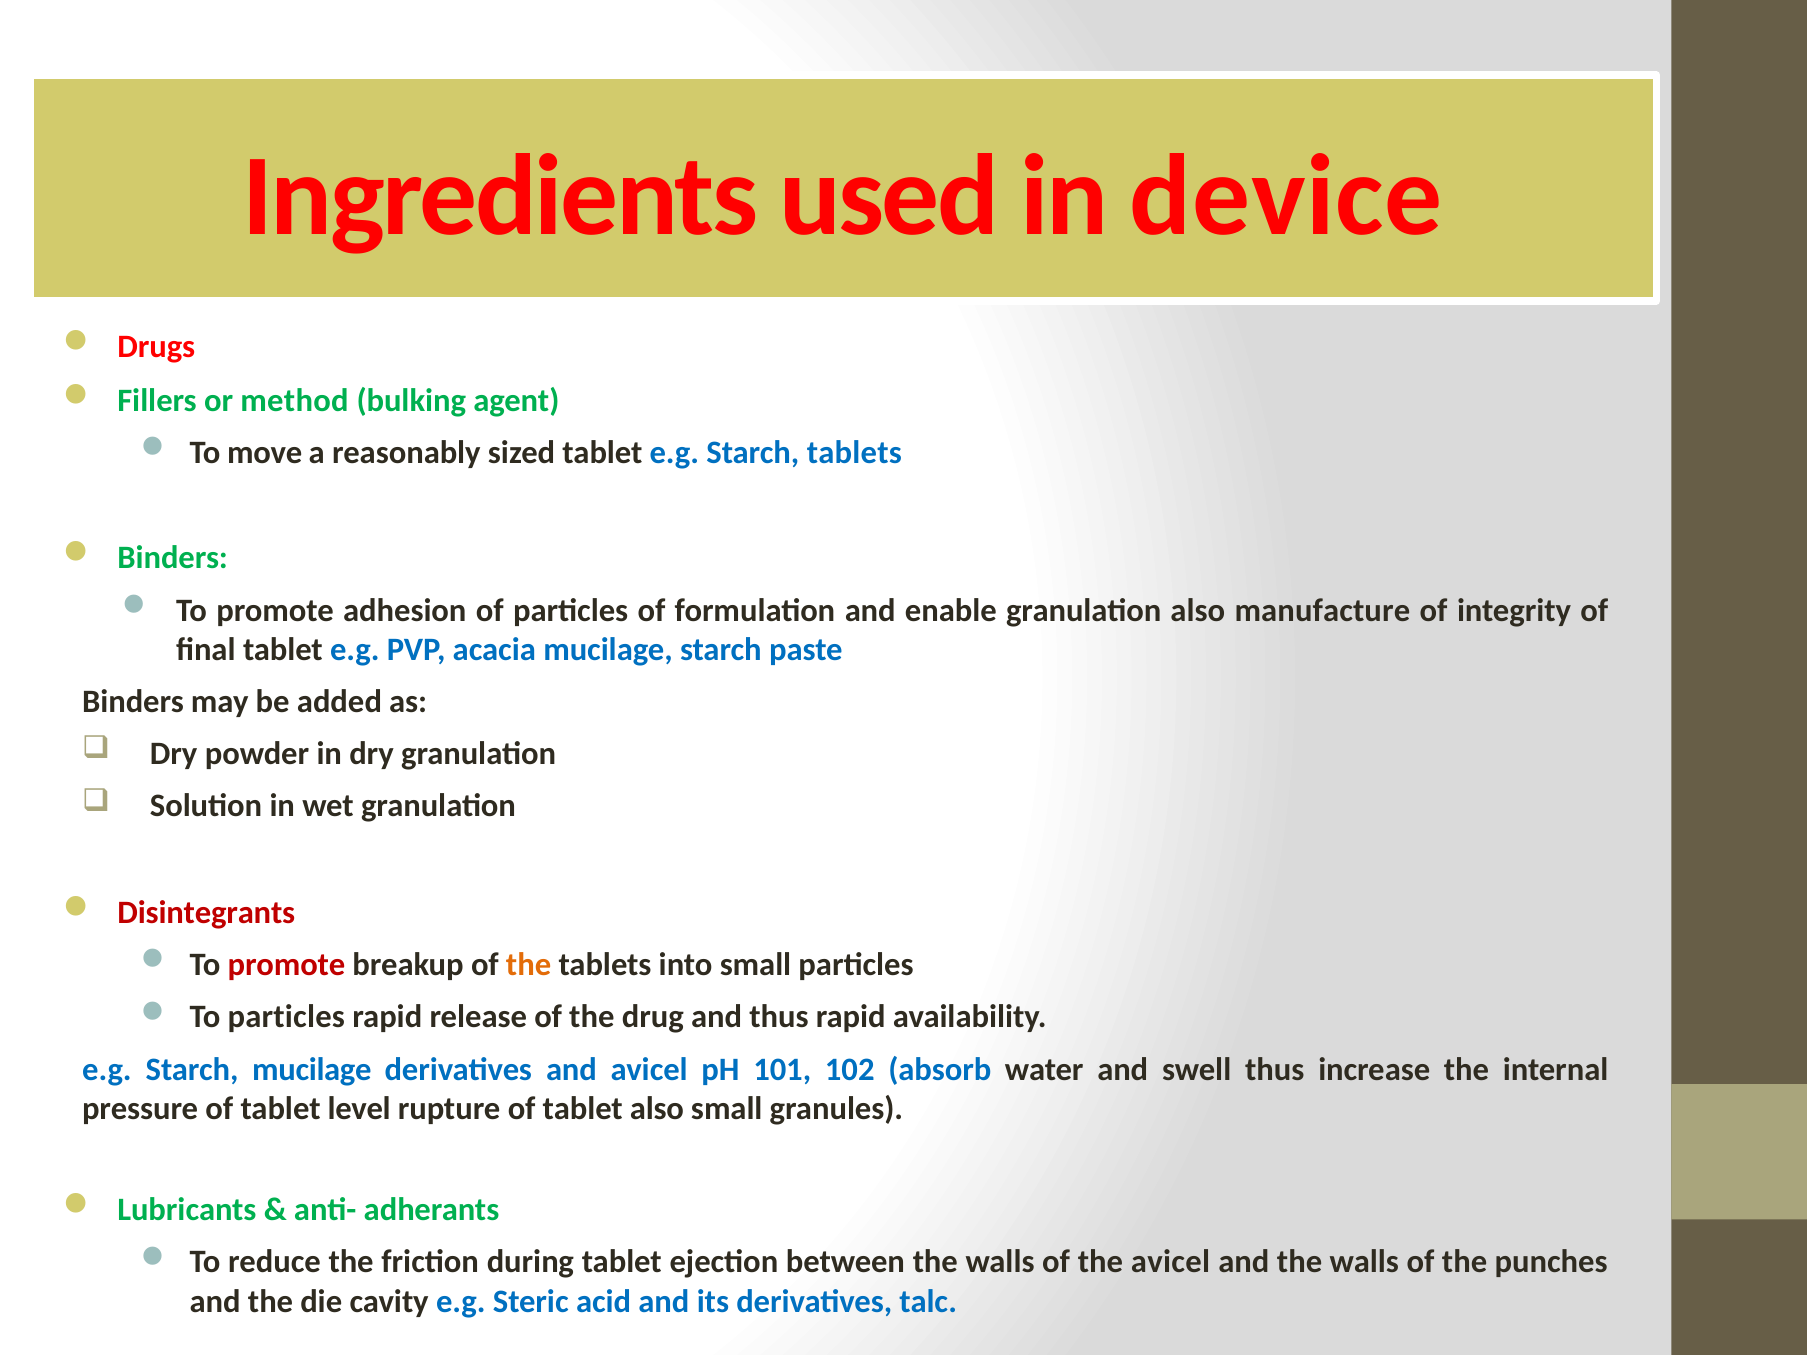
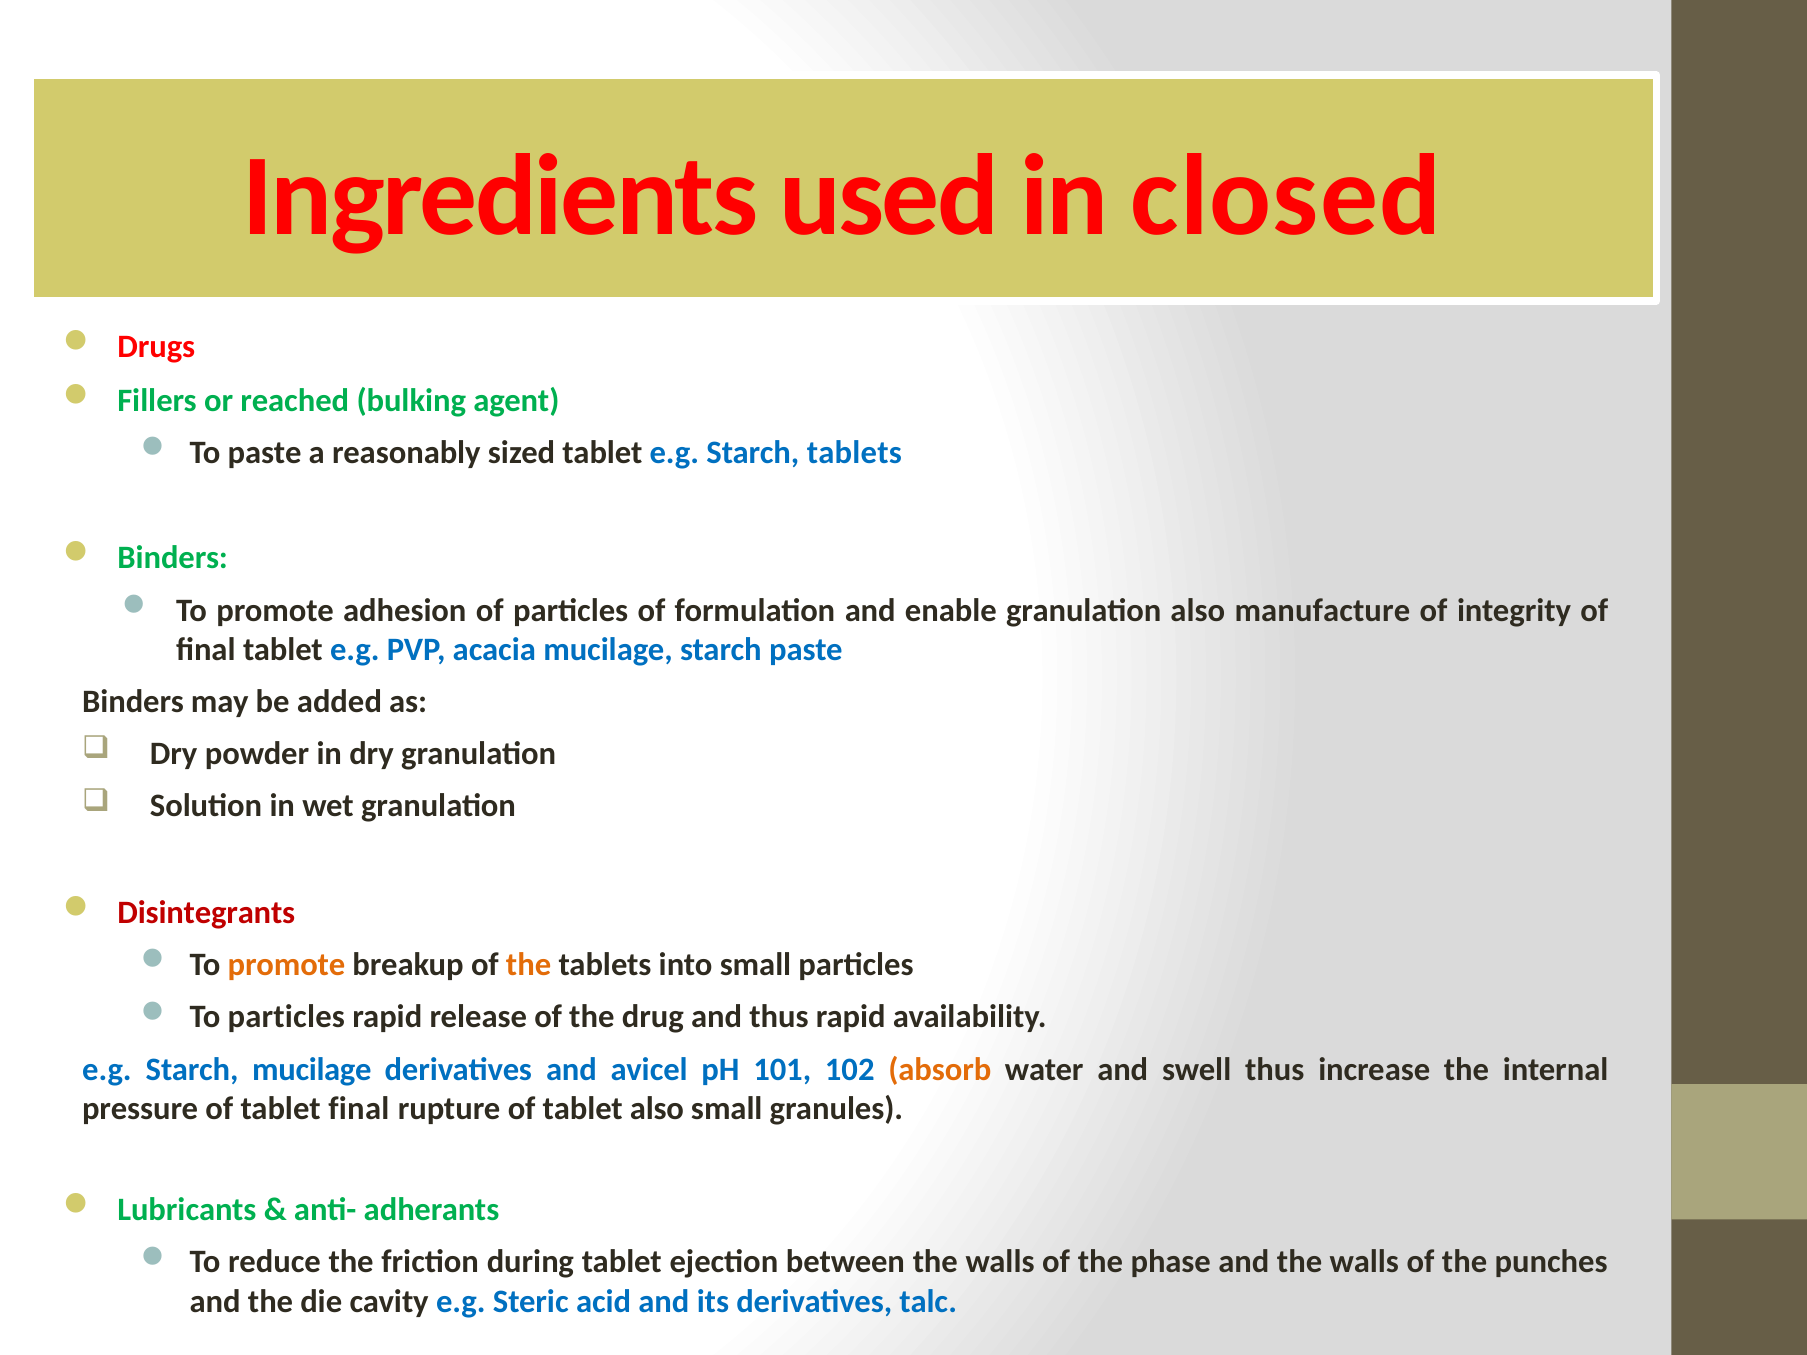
device: device -> closed
method: method -> reached
To move: move -> paste
promote at (286, 965) colour: red -> orange
absorb colour: blue -> orange
tablet level: level -> final
the avicel: avicel -> phase
